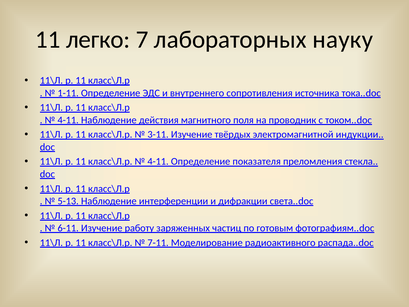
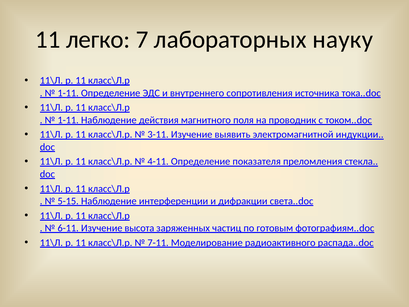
4-11 at (68, 120): 4-11 -> 1-11
твёрдых: твёрдых -> выявить
5-13: 5-13 -> 5-15
работу: работу -> высота
